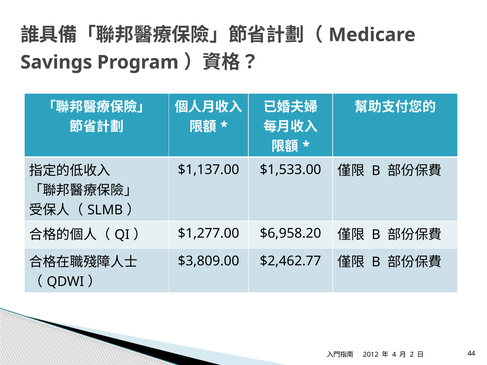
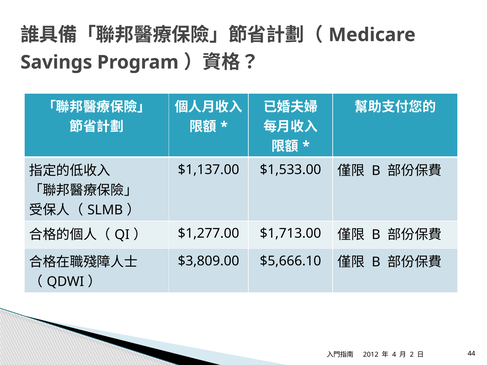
$6,958.20: $6,958.20 -> $1,713.00
$2,462.77: $2,462.77 -> $5,666.10
